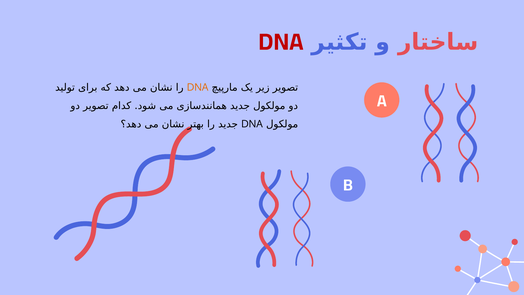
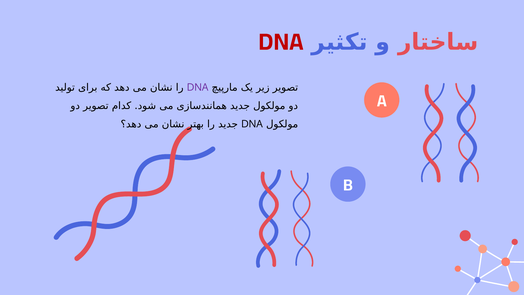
DNA at (198, 87) colour: orange -> purple
